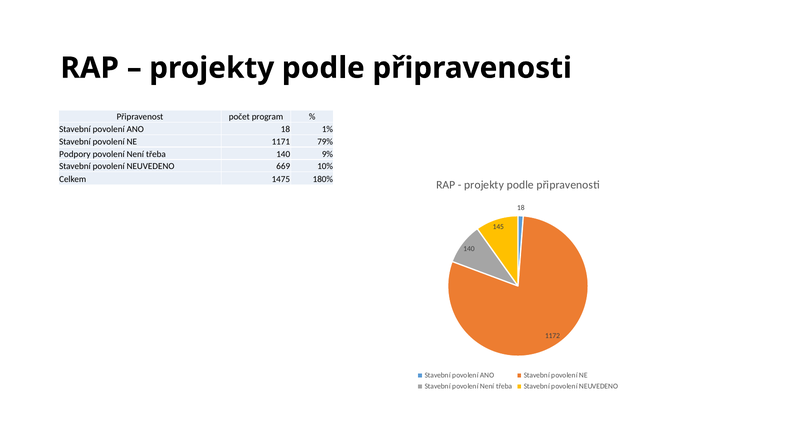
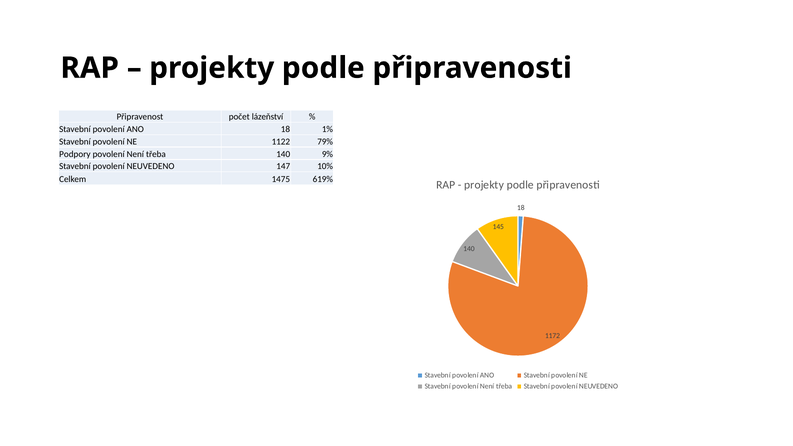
program: program -> lázeňství
1171: 1171 -> 1122
669: 669 -> 147
180%: 180% -> 619%
